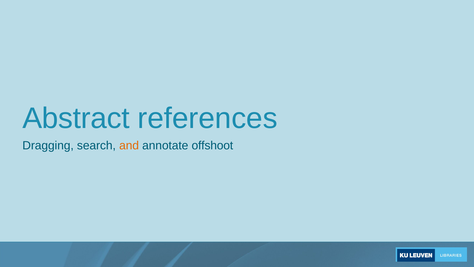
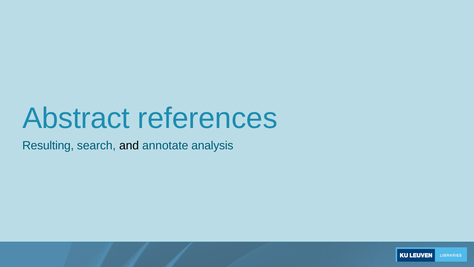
Dragging: Dragging -> Resulting
and colour: orange -> black
offshoot: offshoot -> analysis
